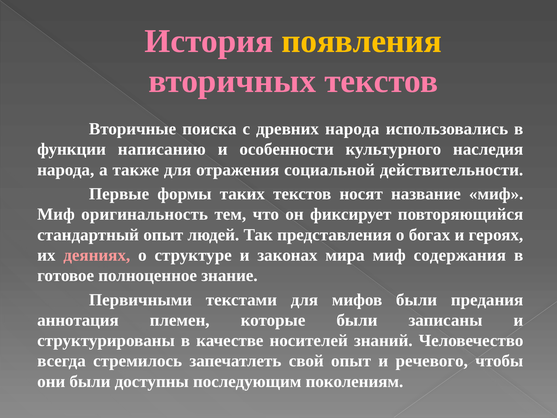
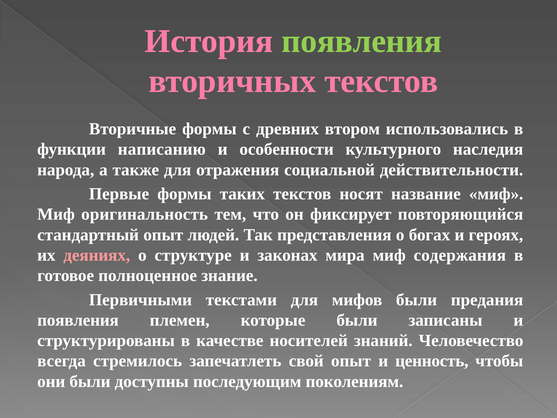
появления at (362, 41) colour: yellow -> light green
Вторичные поиска: поиска -> формы
древних народа: народа -> втором
аннотация at (78, 320): аннотация -> появления
речевого: речевого -> ценность
